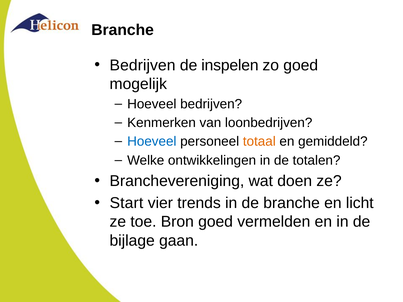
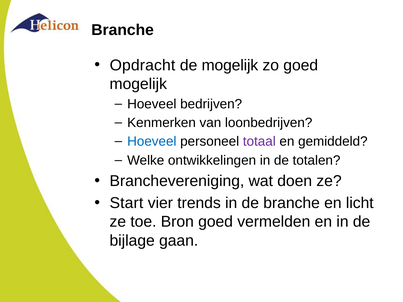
Bedrijven at (143, 65): Bedrijven -> Opdracht
de inspelen: inspelen -> mogelijk
totaal colour: orange -> purple
